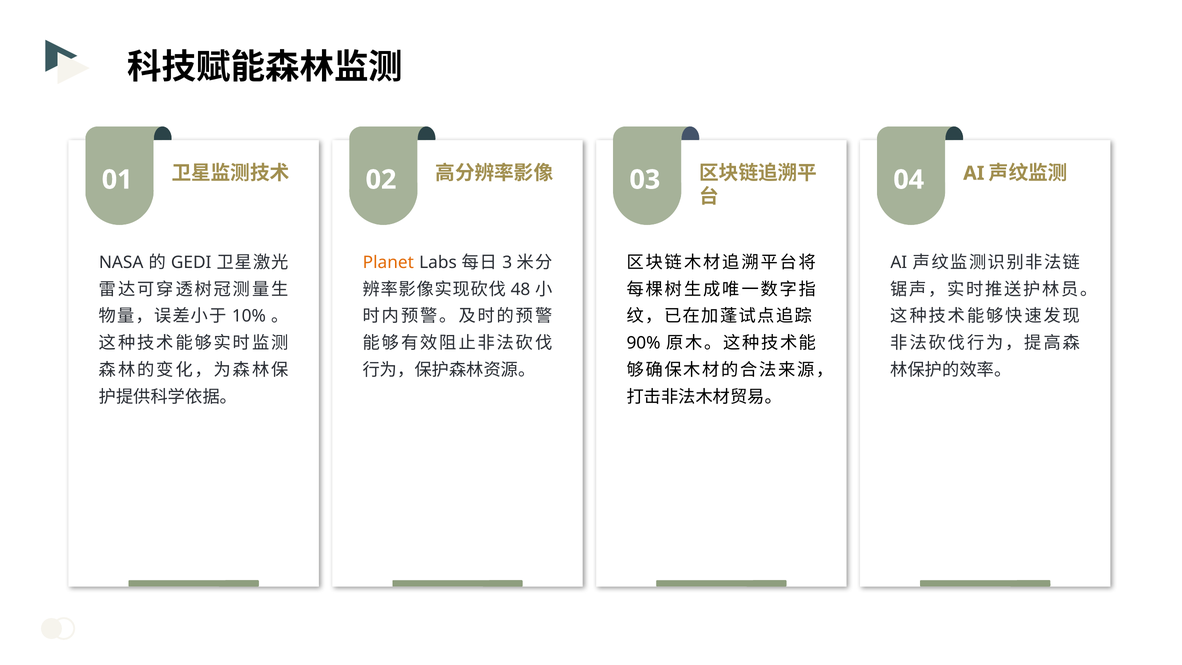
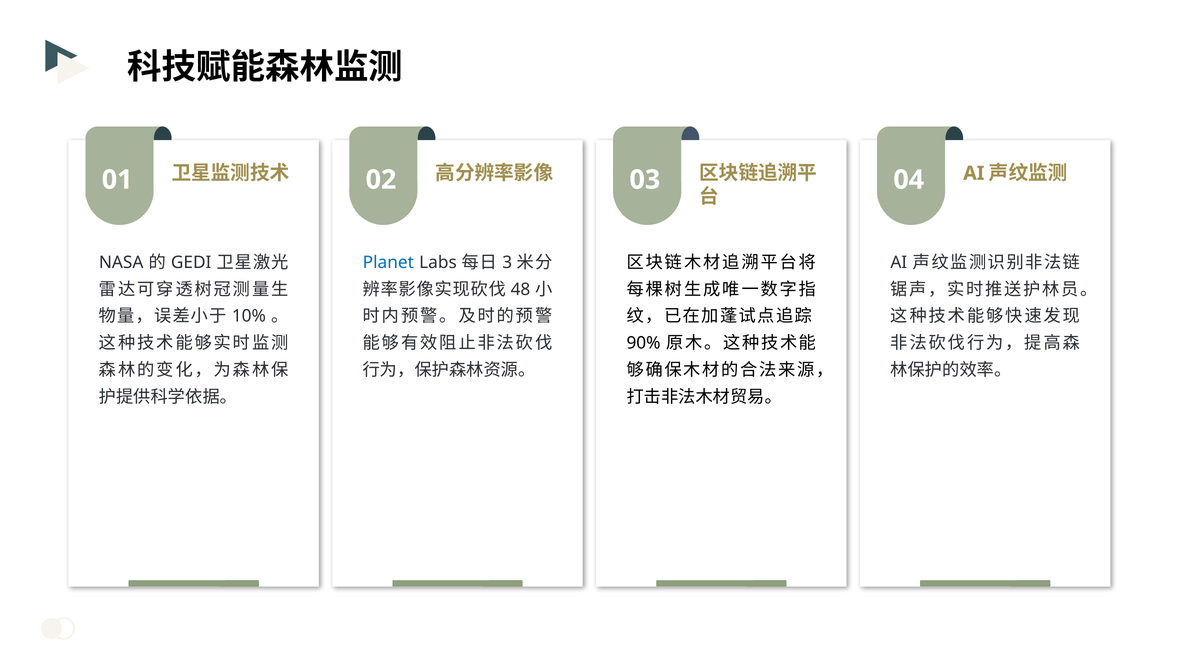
Planet colour: orange -> blue
